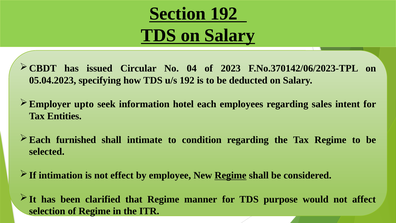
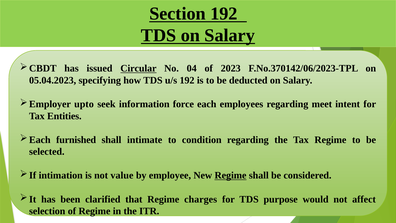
Circular underline: none -> present
hotel: hotel -> force
sales: sales -> meet
effect: effect -> value
manner: manner -> charges
